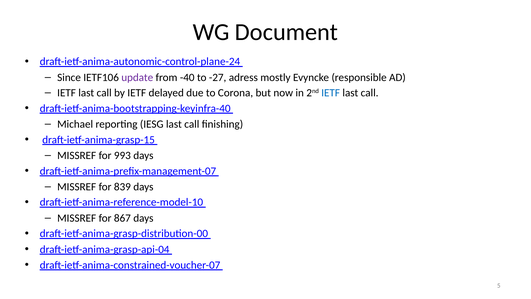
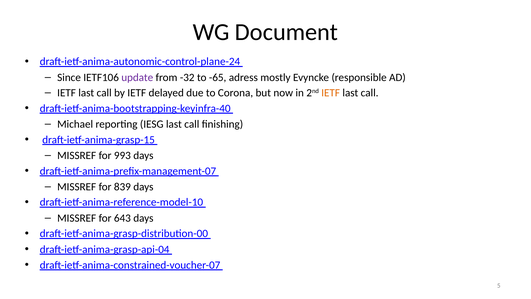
-40: -40 -> -32
-27: -27 -> -65
IETF at (331, 93) colour: blue -> orange
867: 867 -> 643
